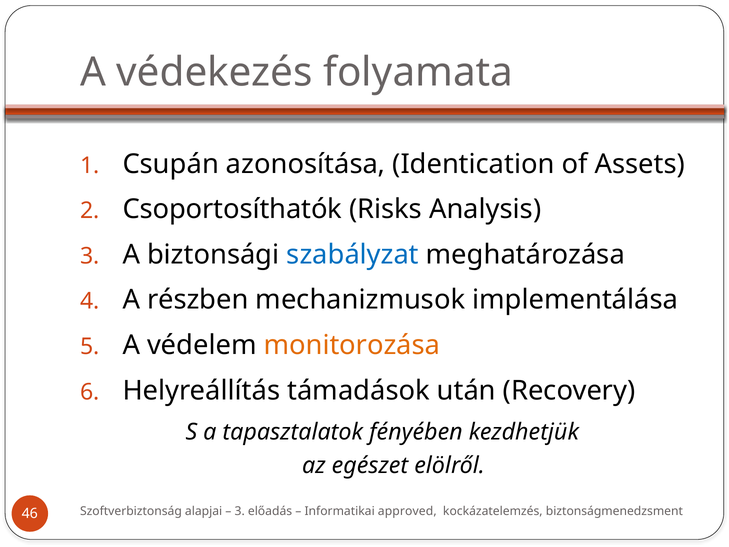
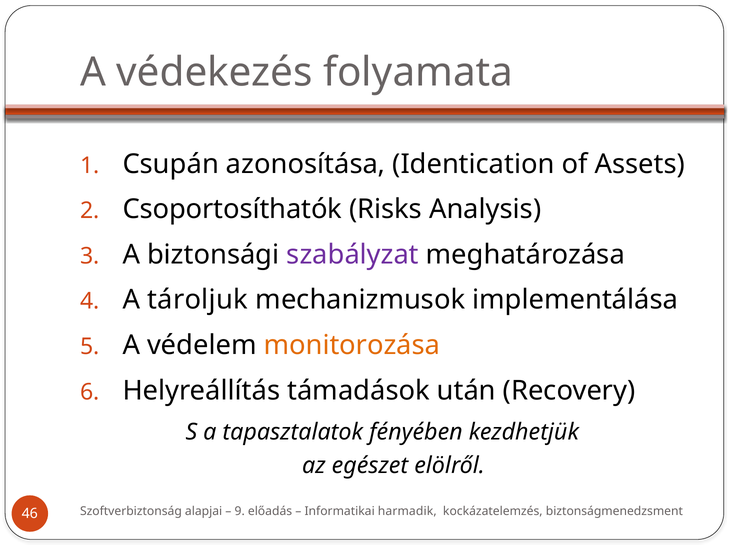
szabályzat colour: blue -> purple
részben: részben -> tároljuk
3 at (240, 511): 3 -> 9
approved: approved -> harmadik
